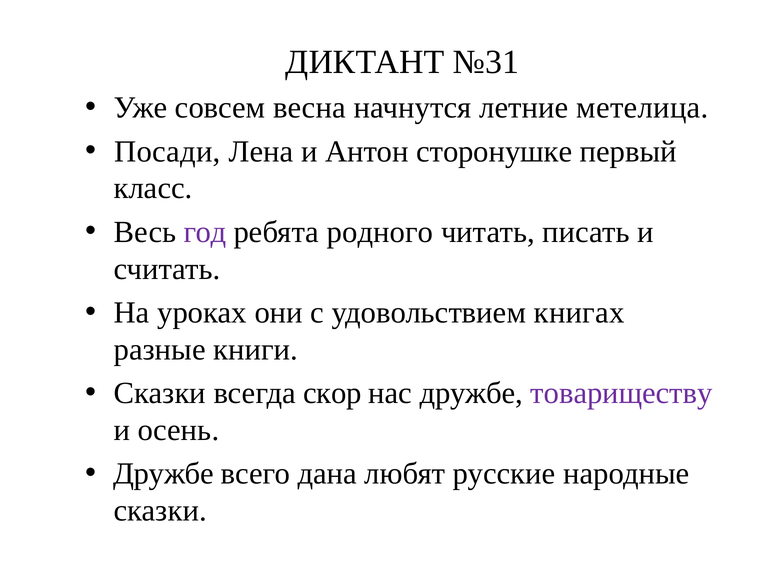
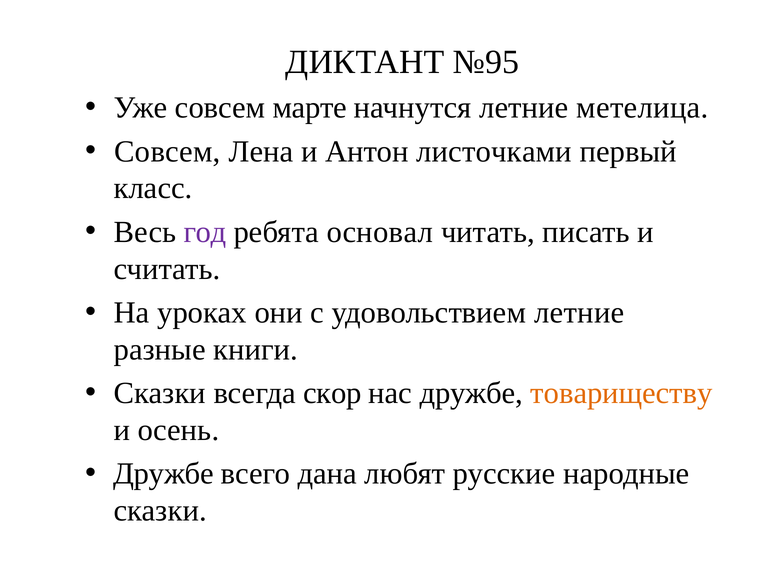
№31: №31 -> №95
весна: весна -> марте
Посади at (167, 152): Посади -> Совсем
сторонушке: сторонушке -> листочками
родного: родного -> основал
удовольствием книгах: книгах -> летние
товариществу colour: purple -> orange
